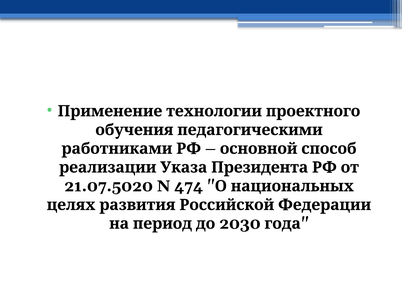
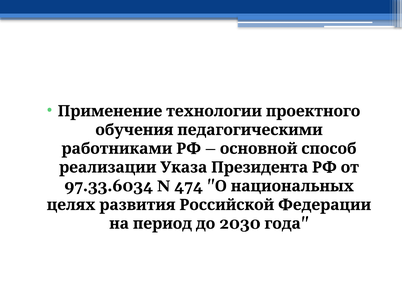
21.07.5020: 21.07.5020 -> 97.33.6034
